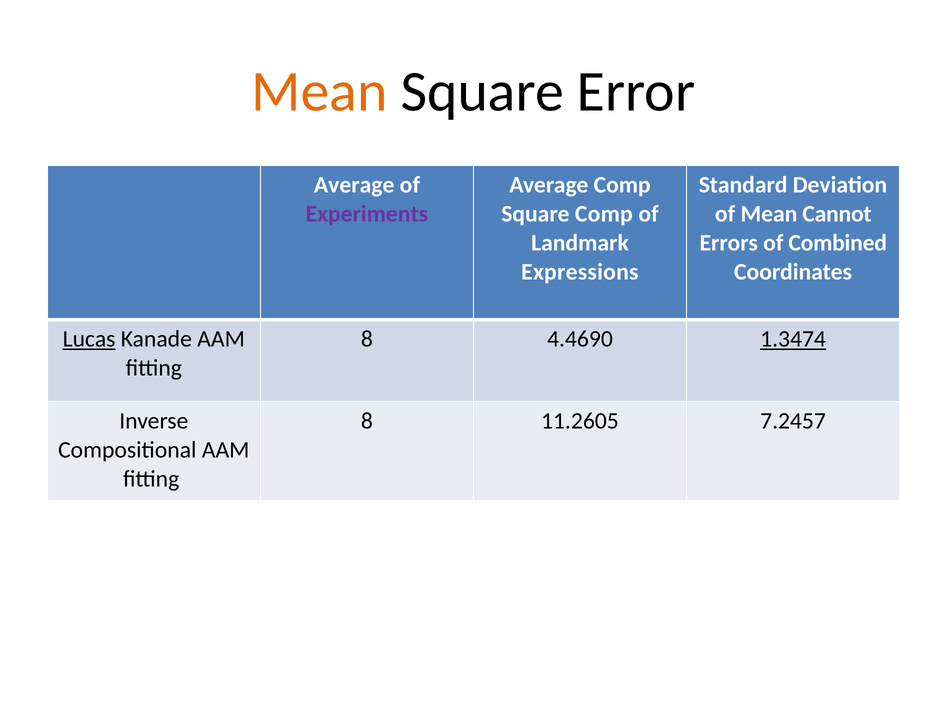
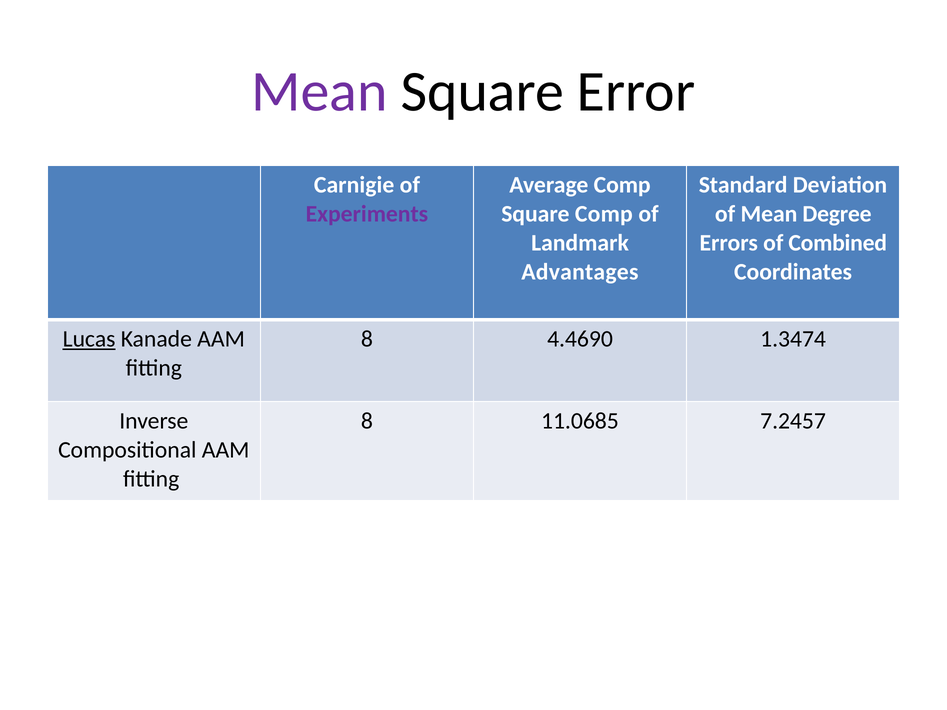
Mean at (319, 92) colour: orange -> purple
Average at (354, 185): Average -> Carnigie
Cannot: Cannot -> Degree
Expressions: Expressions -> Advantages
1.3474 underline: present -> none
11.2605: 11.2605 -> 11.0685
